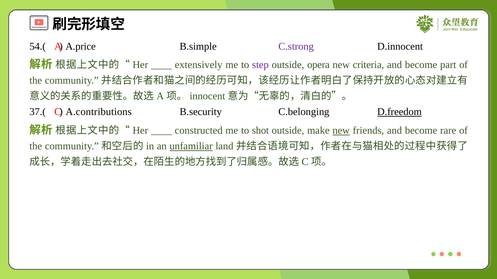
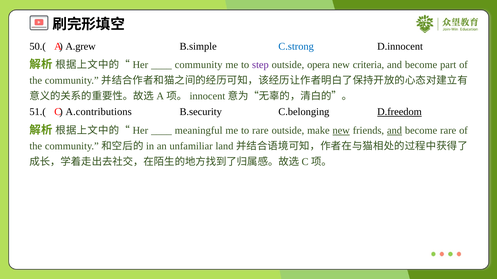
54.(: 54.( -> 50.(
A.price: A.price -> A.grew
C.strong colour: purple -> blue
extensively at (199, 65): extensively -> community
37.(: 37.( -> 51.(
constructed: constructed -> meaningful
to shot: shot -> rare
and at (395, 131) underline: none -> present
unfamiliar underline: present -> none
